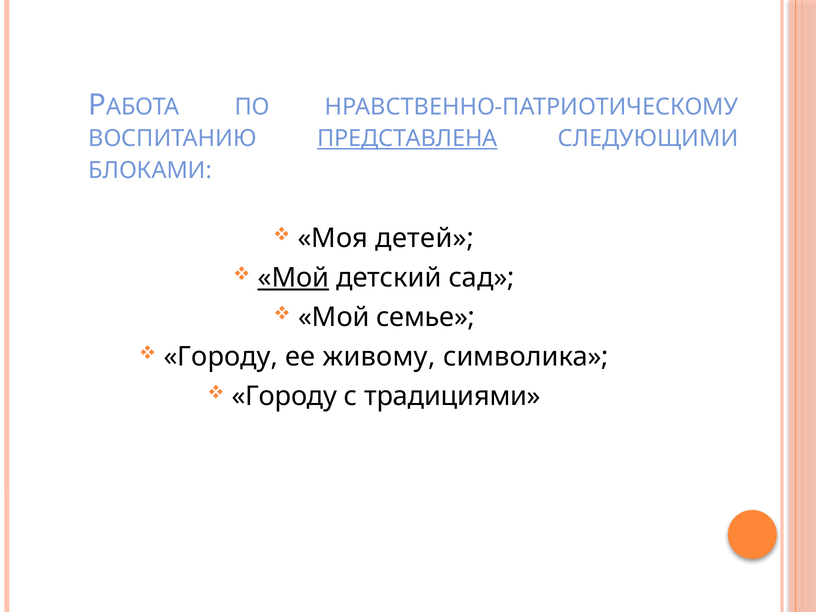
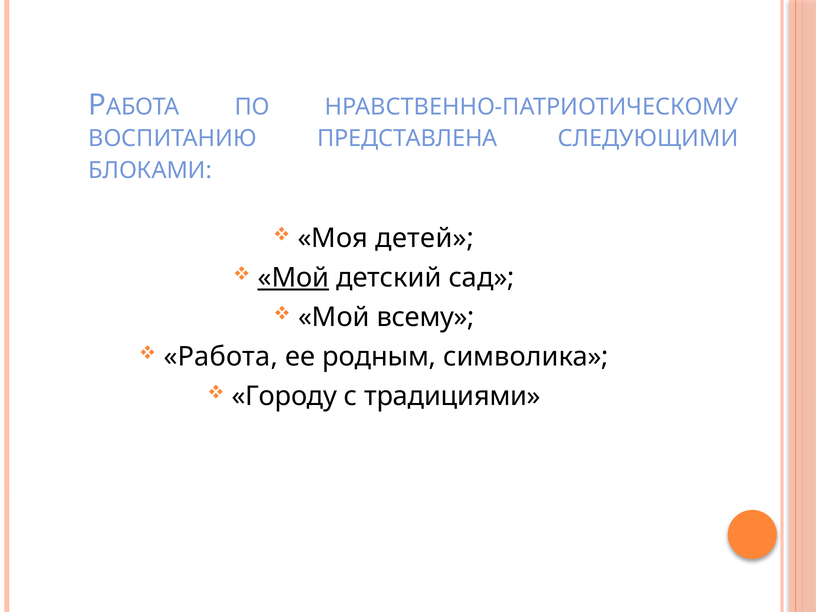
ПРЕДСТАВЛЕНА underline: present -> none
семье: семье -> всему
Городу at (221, 357): Городу -> Работа
живому: живому -> родным
